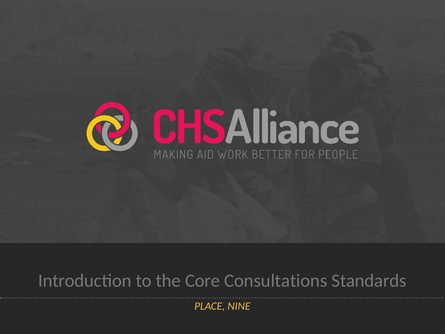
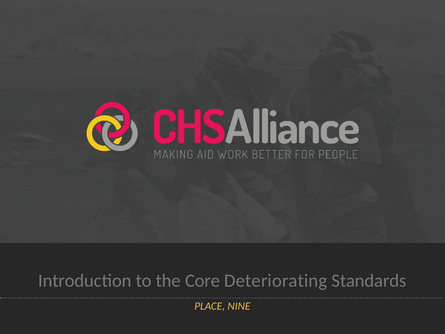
Consultations: Consultations -> Deteriorating
